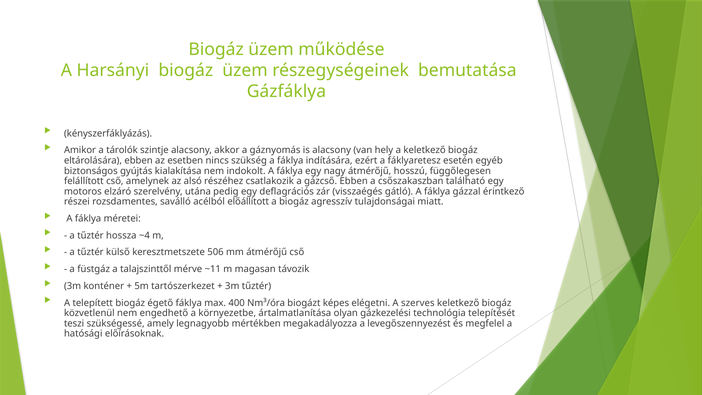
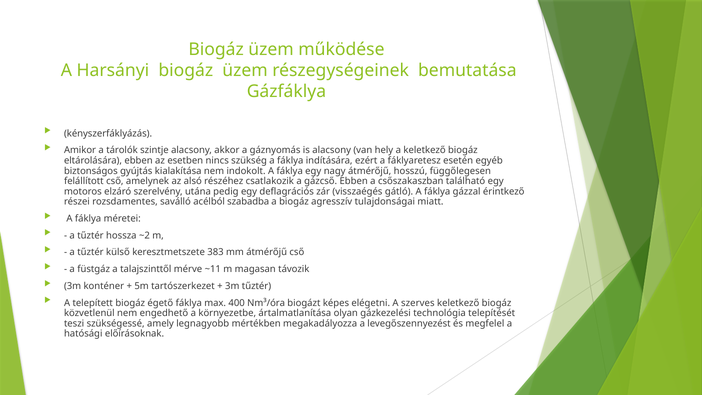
előállított: előállított -> szabadba
~4: ~4 -> ~2
506: 506 -> 383
